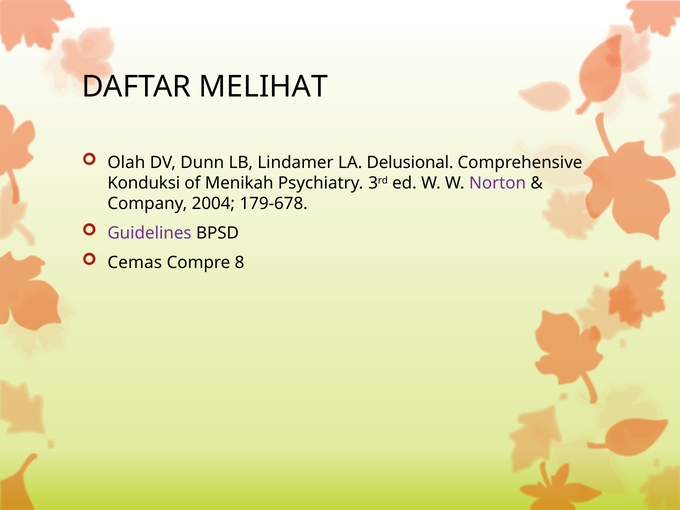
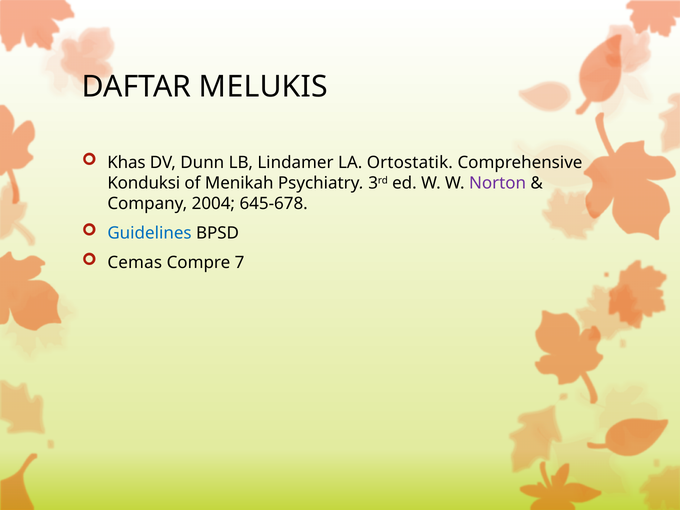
MELIHAT: MELIHAT -> MELUKIS
Olah: Olah -> Khas
Delusional: Delusional -> Ortostatik
179-678: 179-678 -> 645-678
Guidelines colour: purple -> blue
8: 8 -> 7
